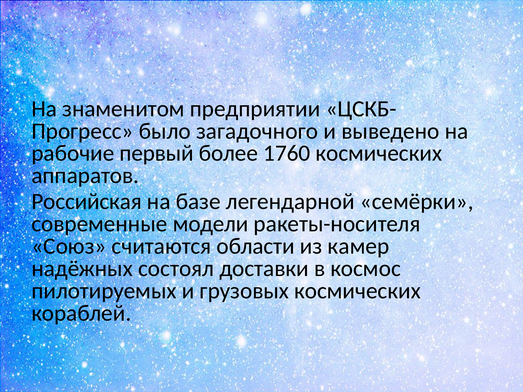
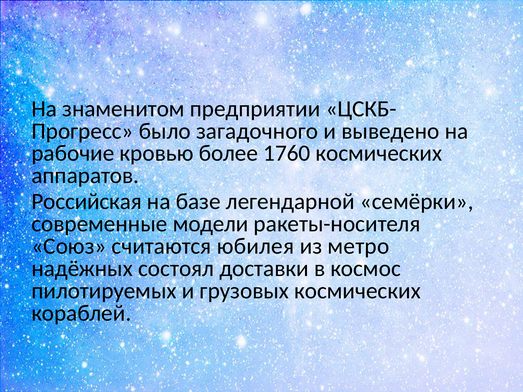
первый: первый -> кровью
области: области -> юбилея
камер: камер -> метро
